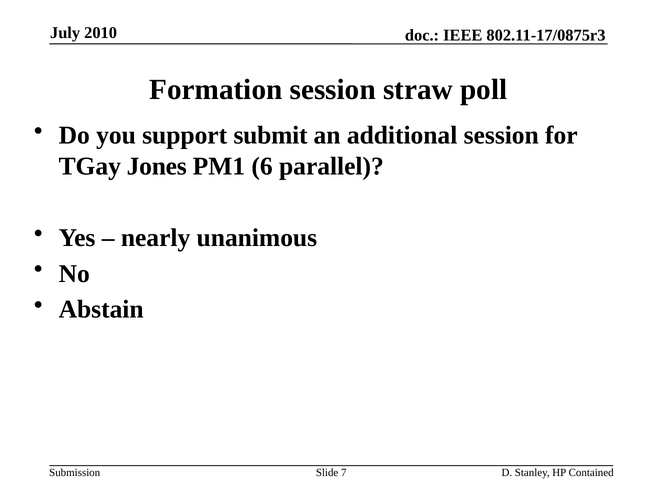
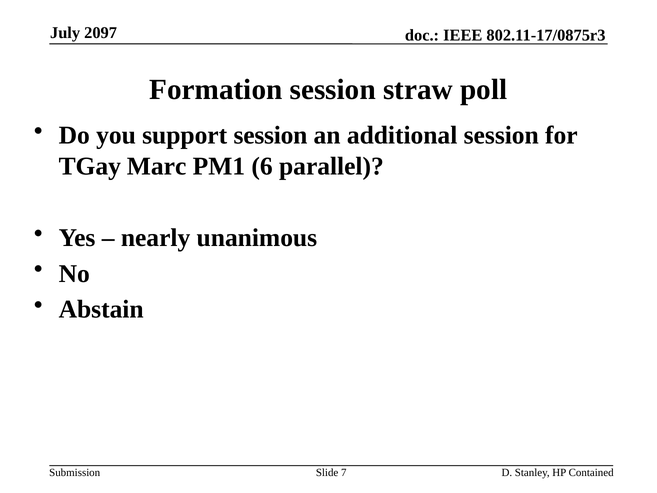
2010: 2010 -> 2097
support submit: submit -> session
Jones: Jones -> Marc
